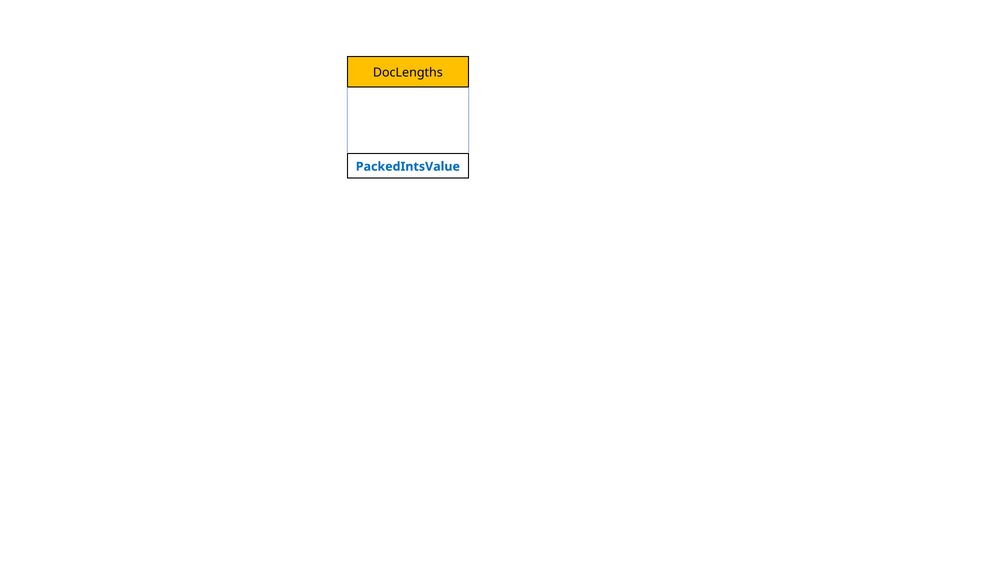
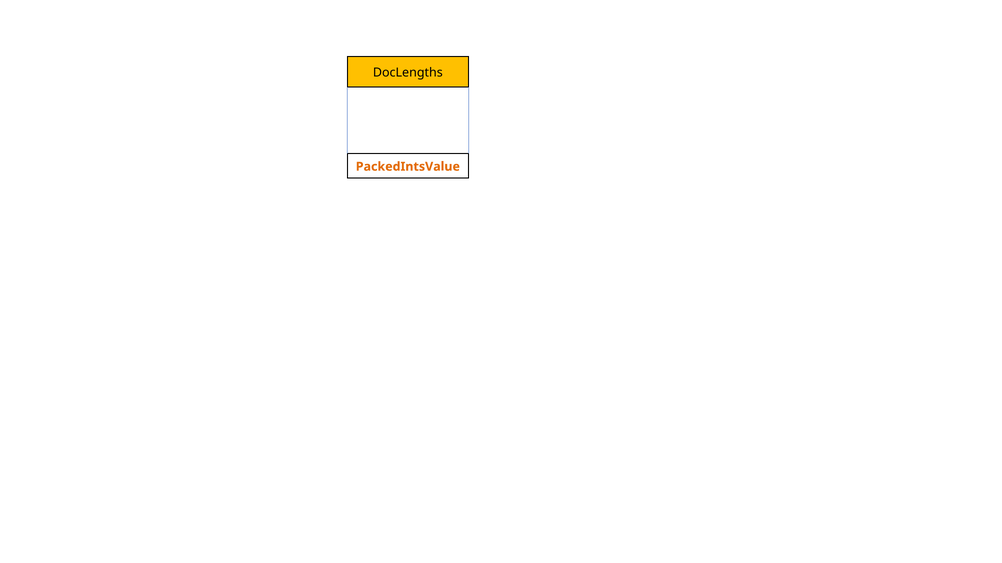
PackedIntsValue colour: blue -> orange
